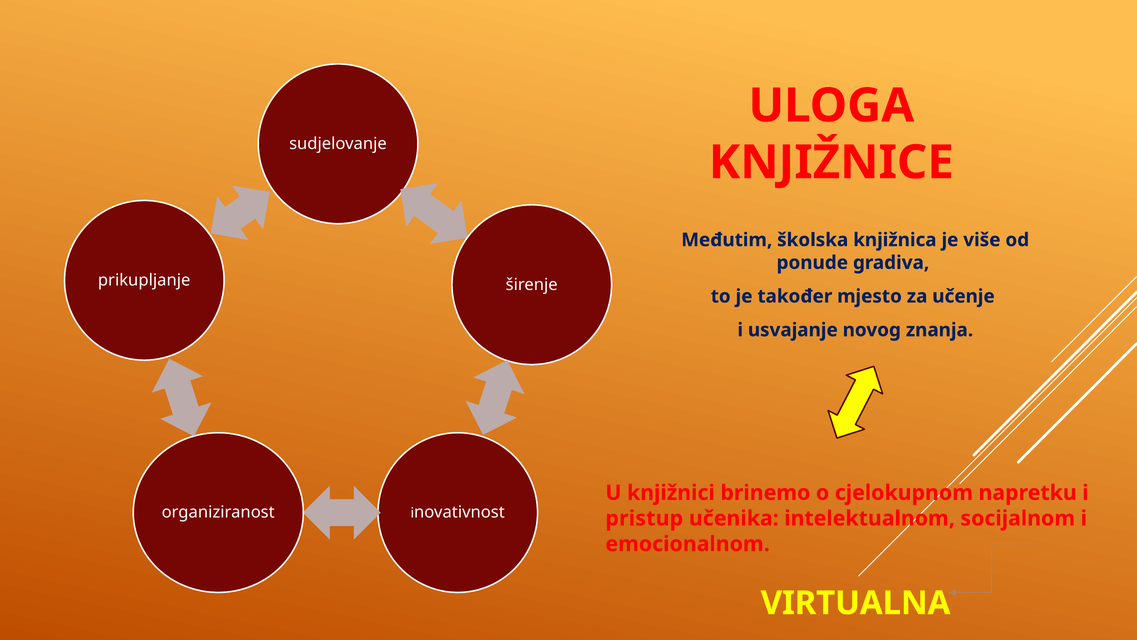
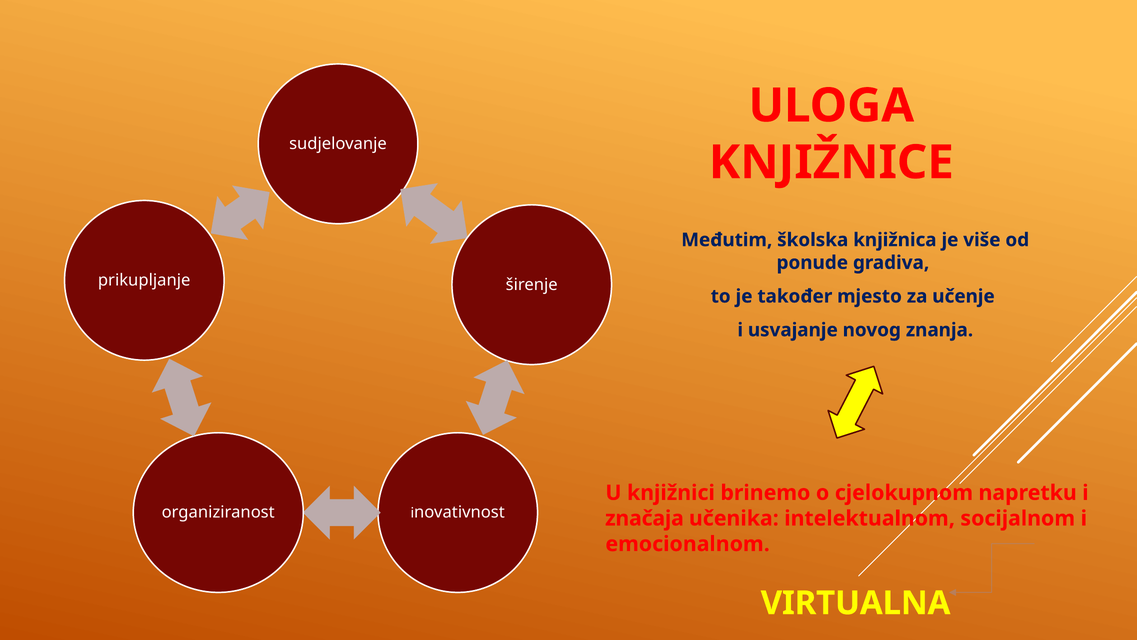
pristup: pristup -> značaja
